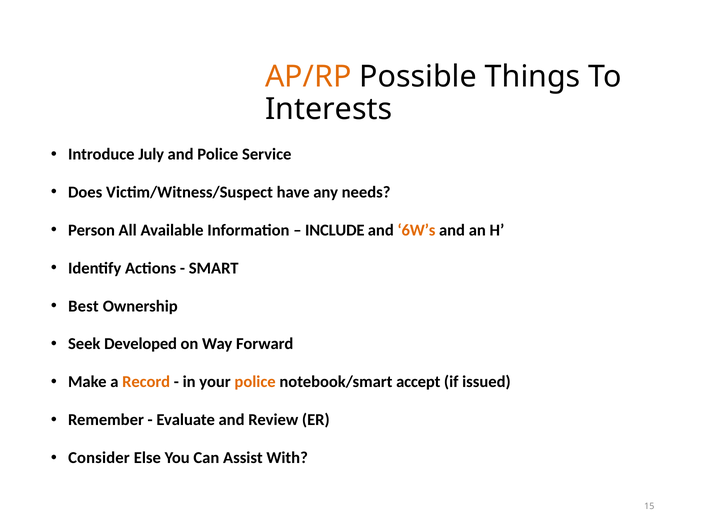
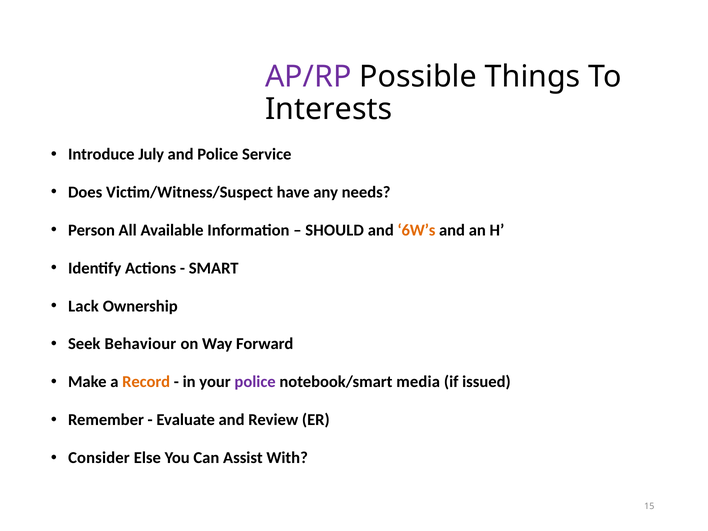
AP/RP colour: orange -> purple
INCLUDE: INCLUDE -> SHOULD
Best: Best -> Lack
Developed: Developed -> Behaviour
police at (255, 382) colour: orange -> purple
accept: accept -> media
